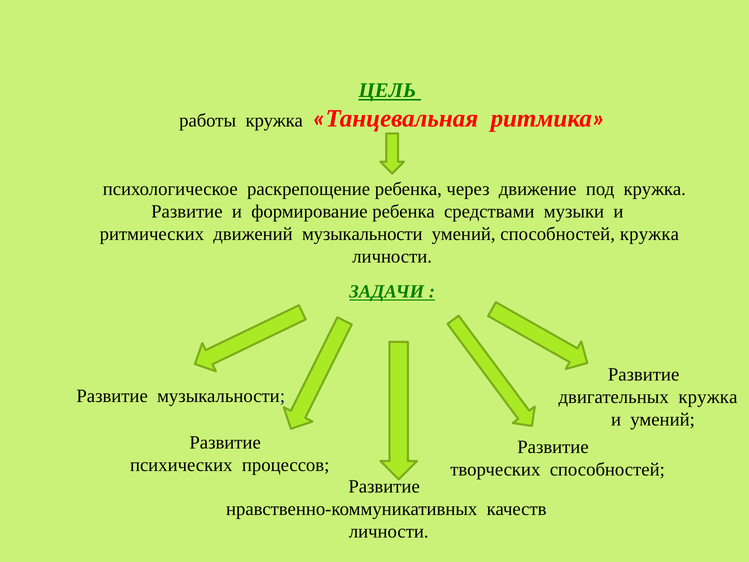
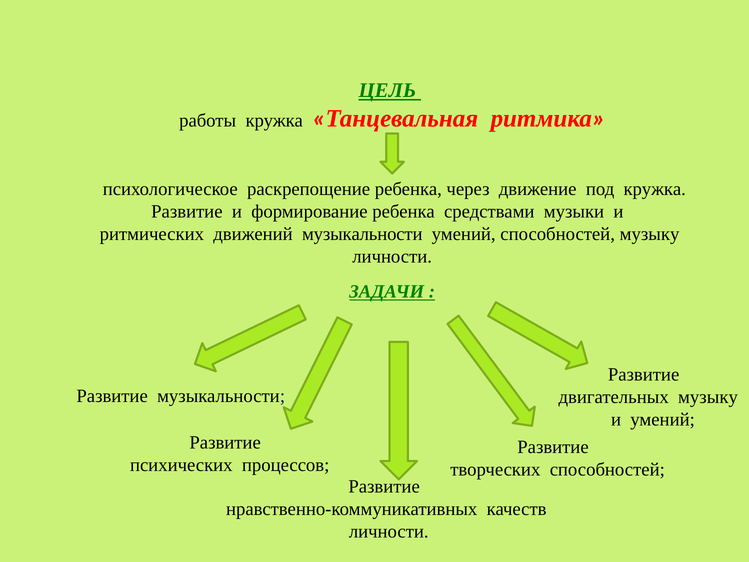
способностей кружка: кружка -> музыку
двигательных кружка: кружка -> музыку
